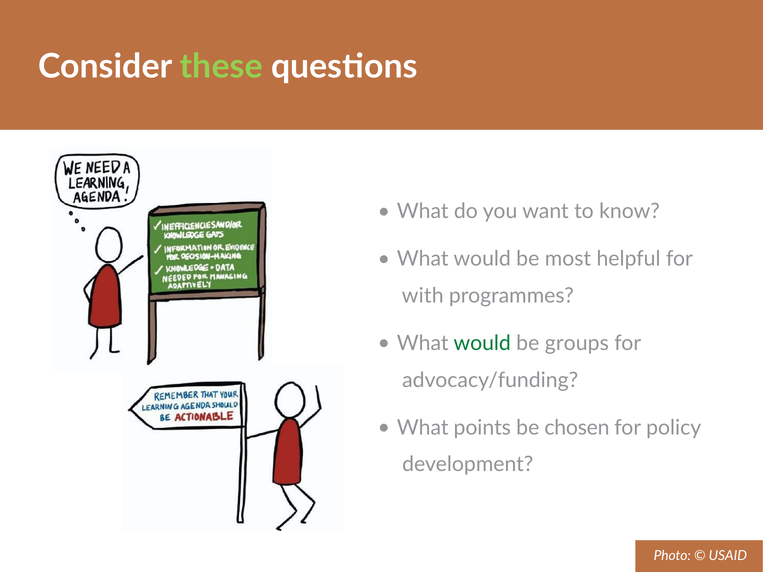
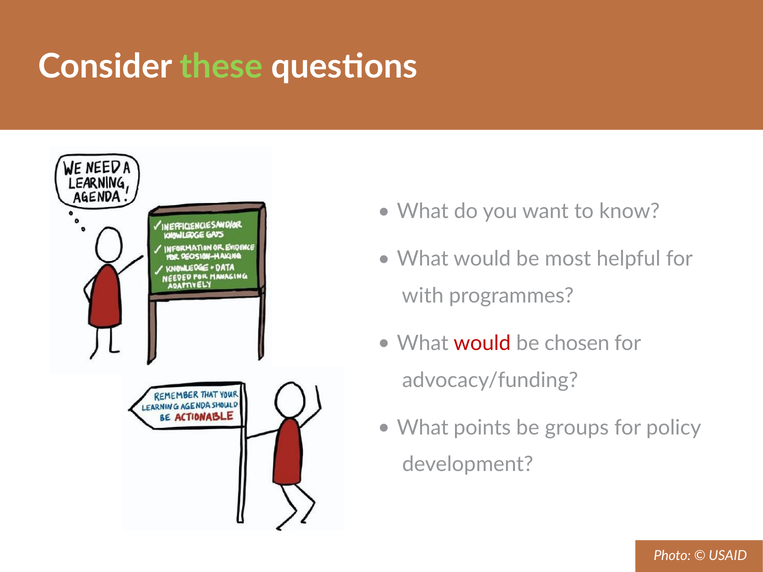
would at (482, 343) colour: green -> red
groups: groups -> chosen
chosen: chosen -> groups
